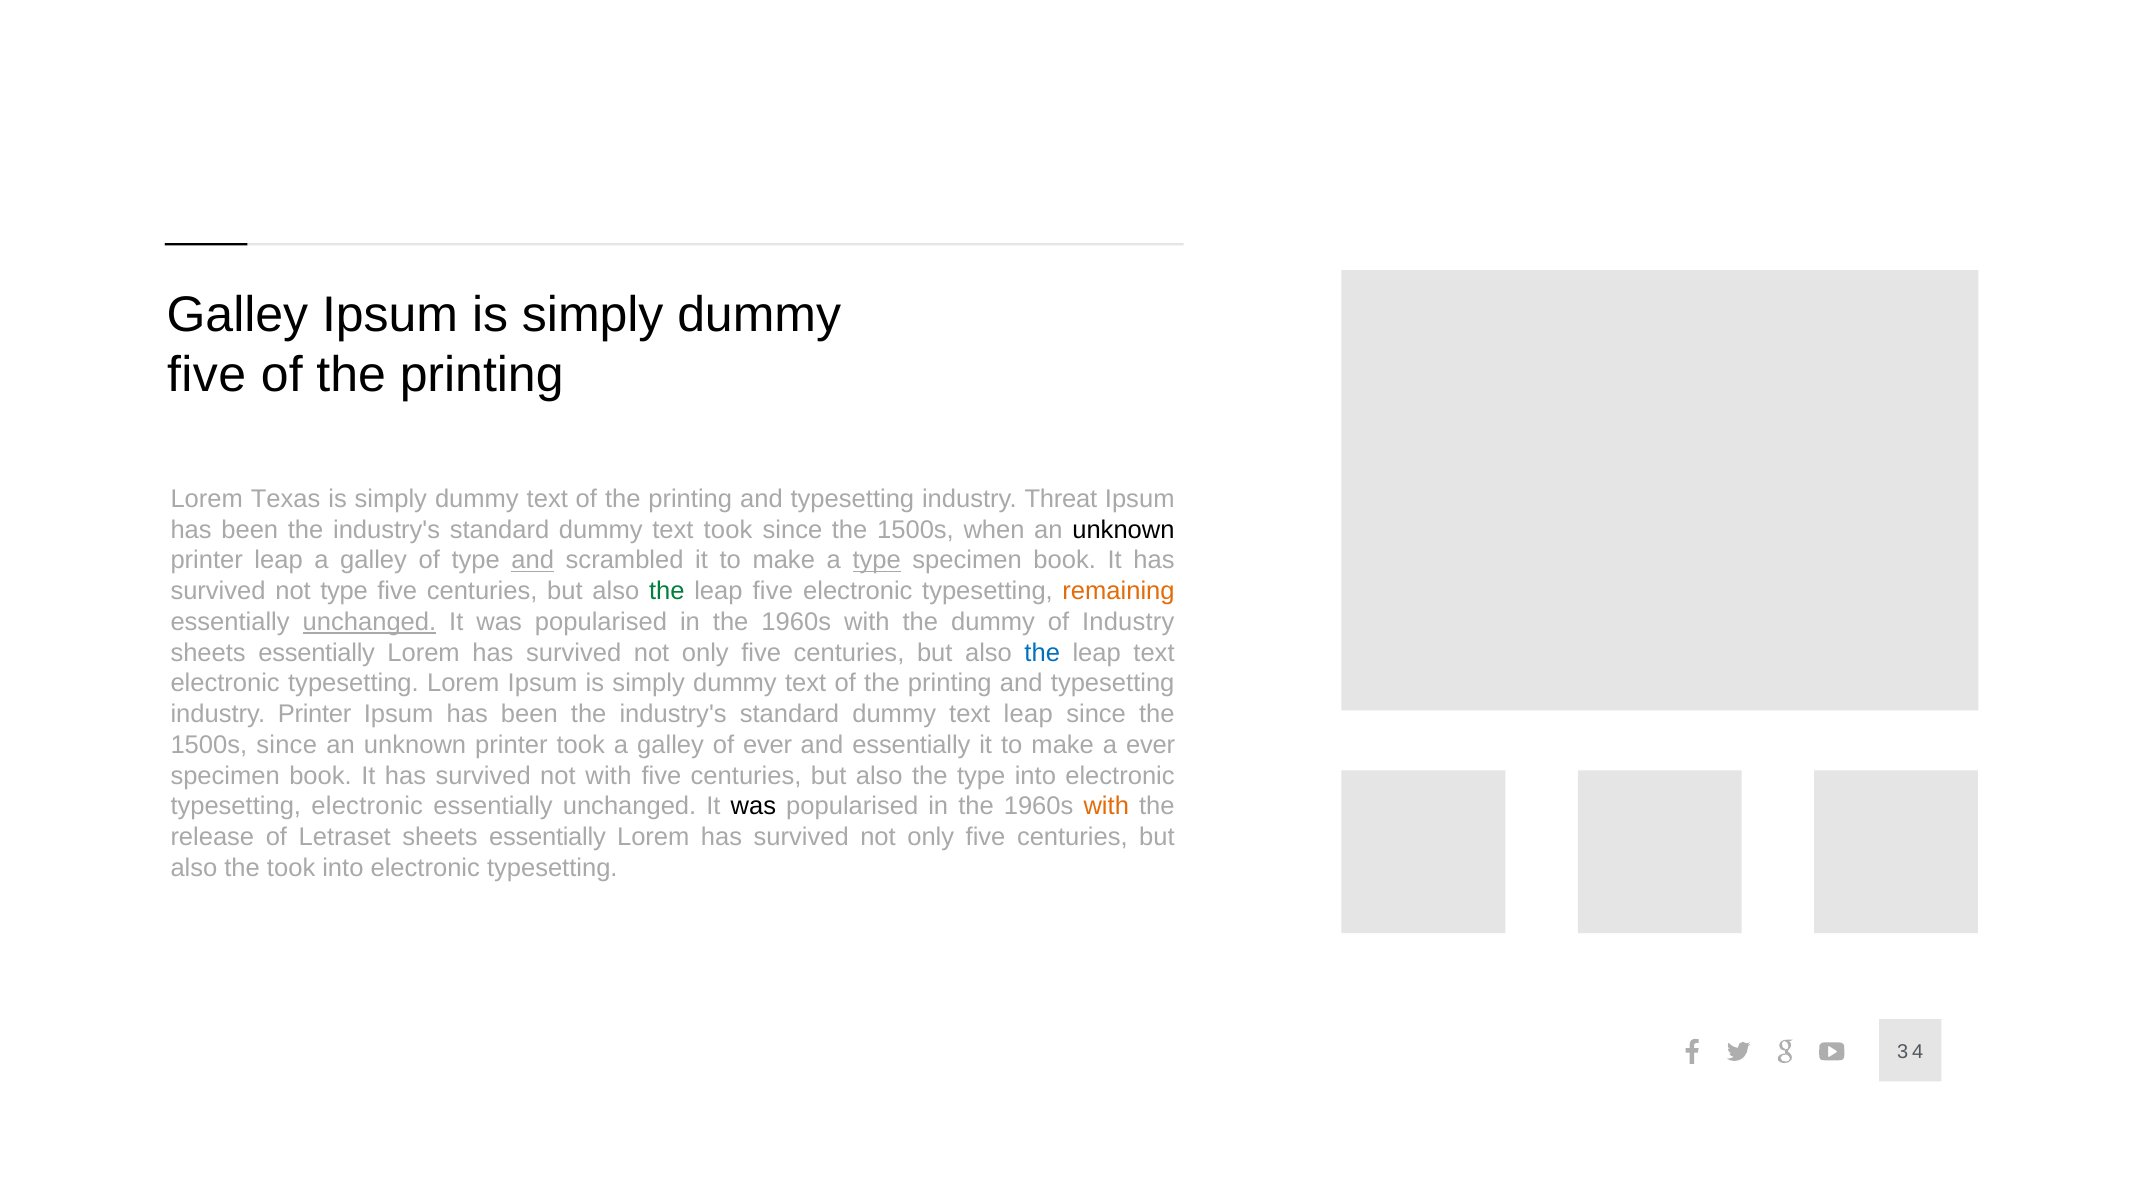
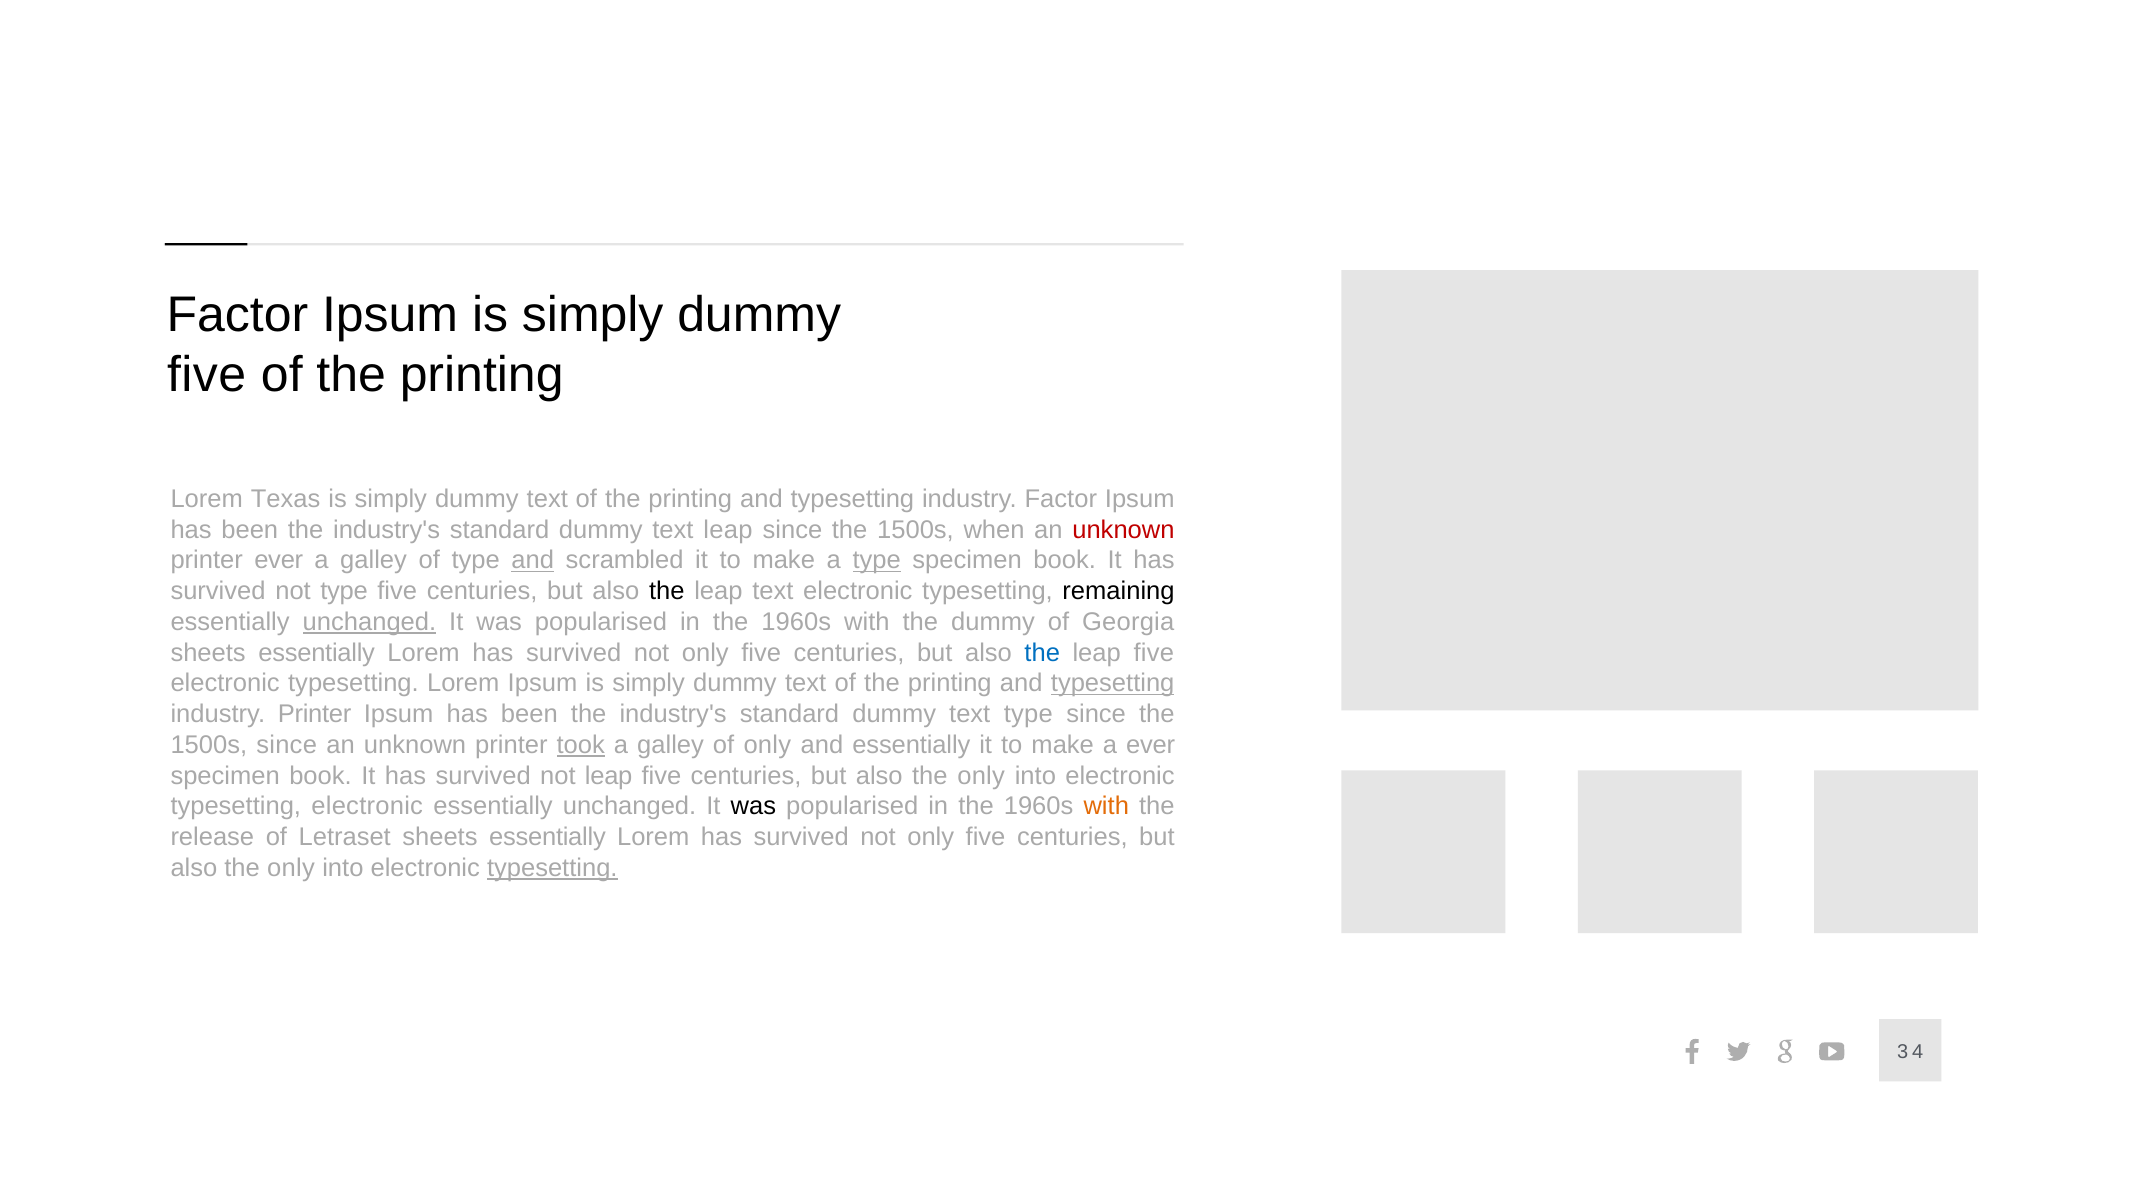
Galley at (237, 315): Galley -> Factor
industry Threat: Threat -> Factor
text took: took -> leap
unknown at (1123, 530) colour: black -> red
printer leap: leap -> ever
the at (667, 591) colour: green -> black
leap five: five -> text
remaining colour: orange -> black
of Industry: Industry -> Georgia
text at (1154, 653): text -> five
typesetting at (1113, 683) underline: none -> present
text leap: leap -> type
took at (581, 745) underline: none -> present
of ever: ever -> only
not with: with -> leap
type at (981, 776): type -> only
took at (291, 868): took -> only
typesetting at (552, 868) underline: none -> present
